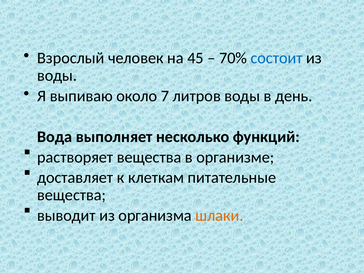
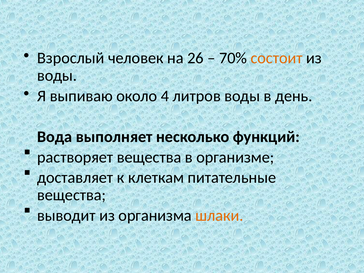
45: 45 -> 26
состоит colour: blue -> orange
7: 7 -> 4
